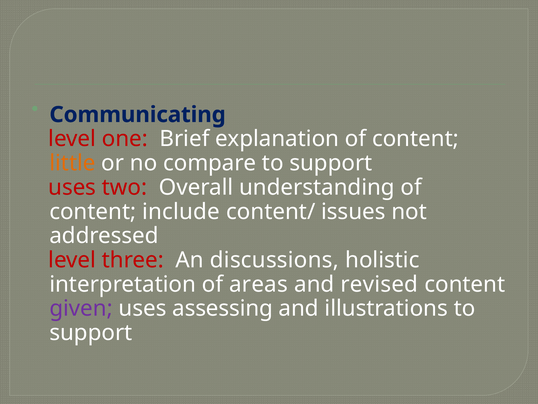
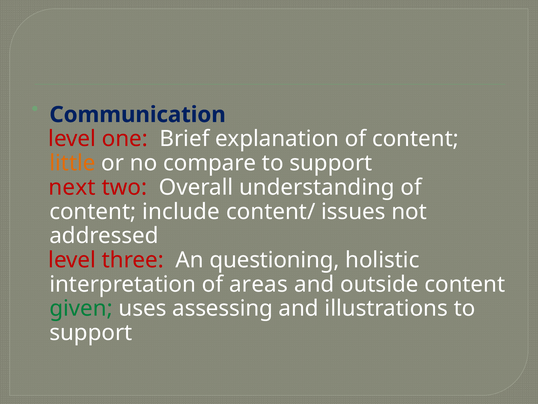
Communicating: Communicating -> Communication
uses at (72, 187): uses -> next
discussions: discussions -> questioning
revised: revised -> outside
given colour: purple -> green
